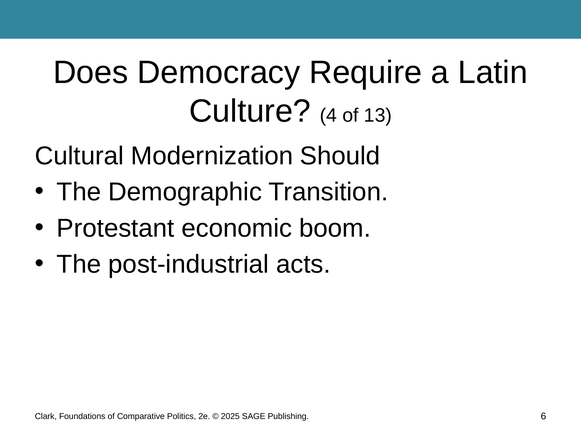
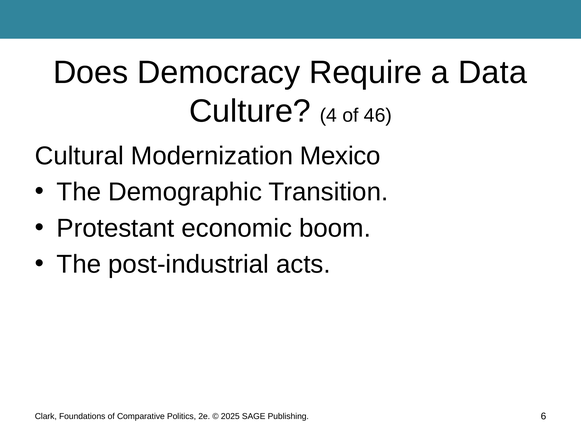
Latin: Latin -> Data
13: 13 -> 46
Should: Should -> Mexico
